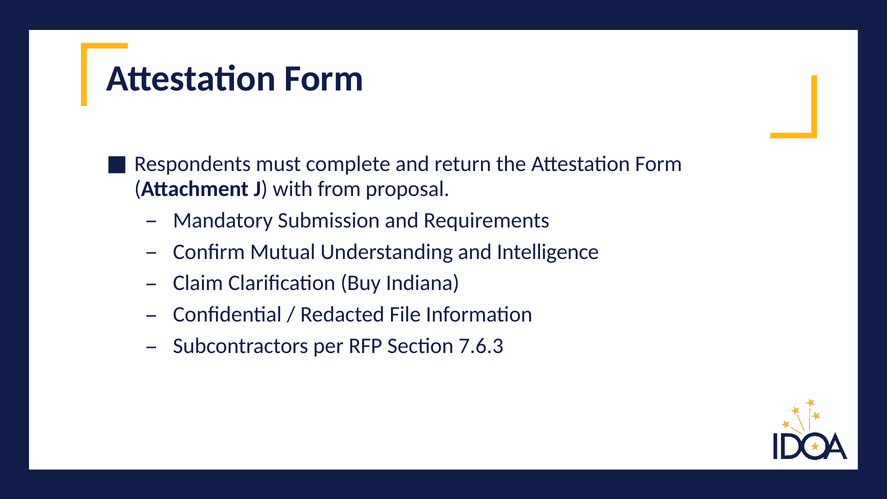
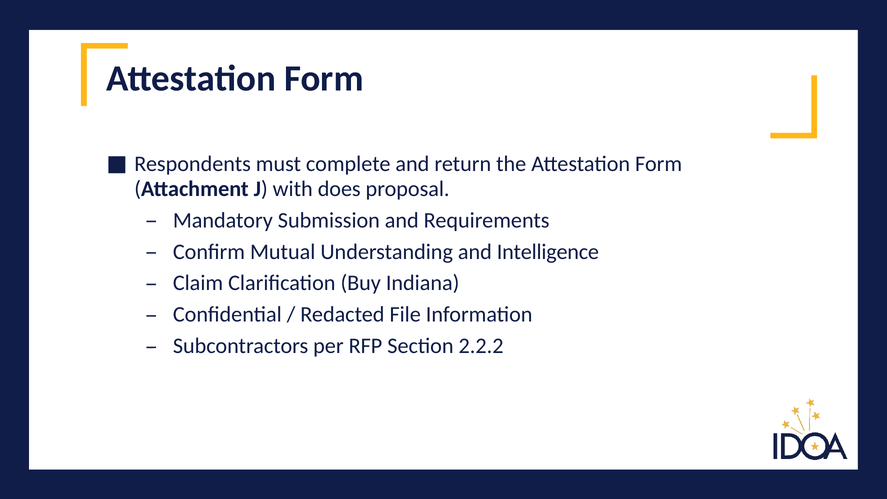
from: from -> does
7.6.3: 7.6.3 -> 2.2.2
